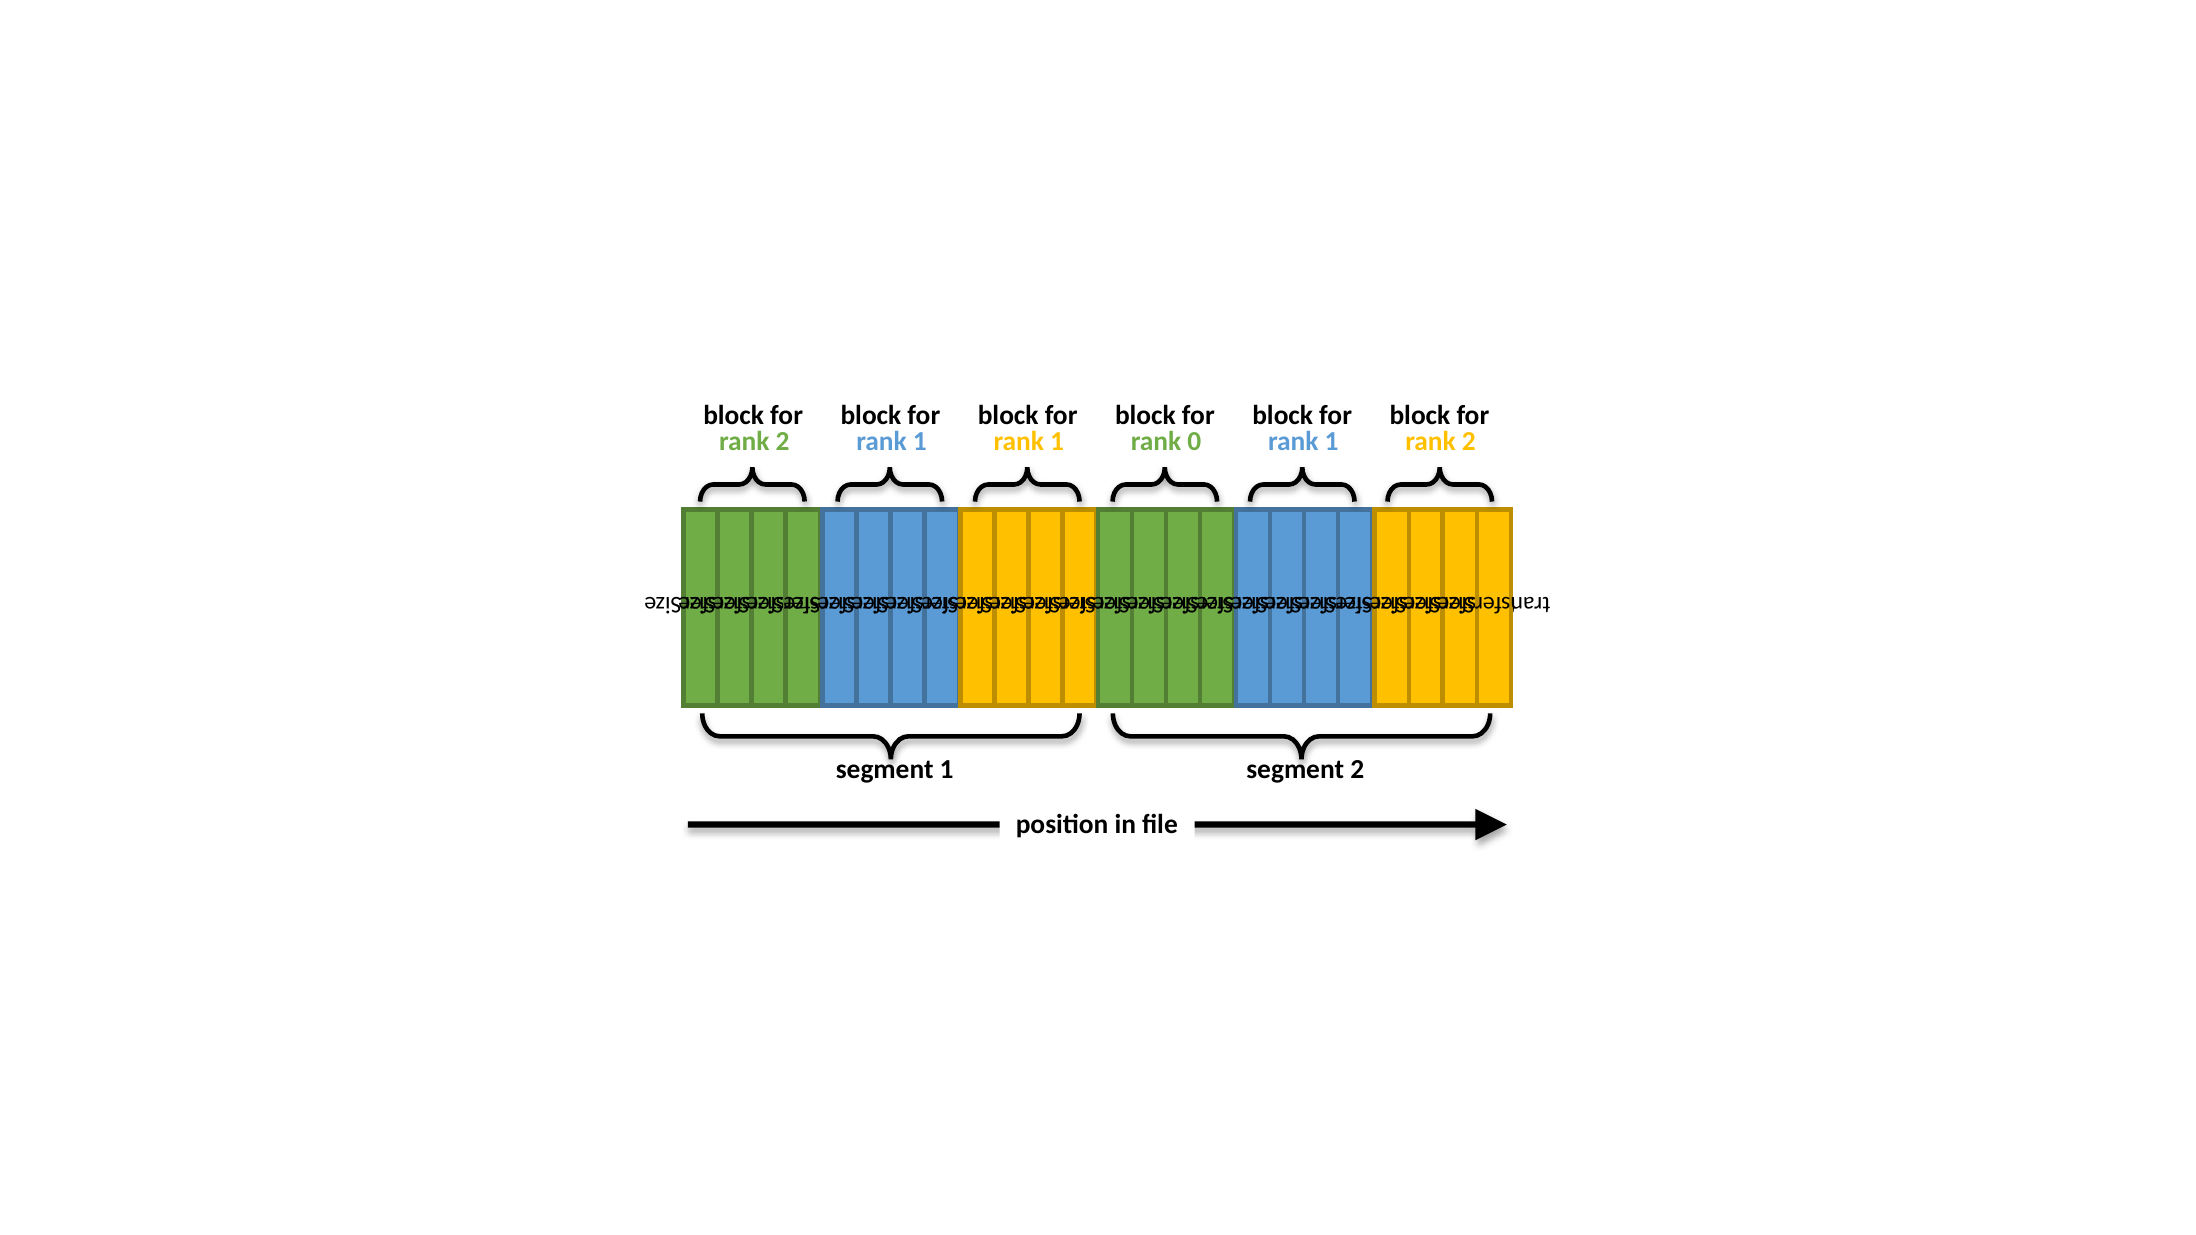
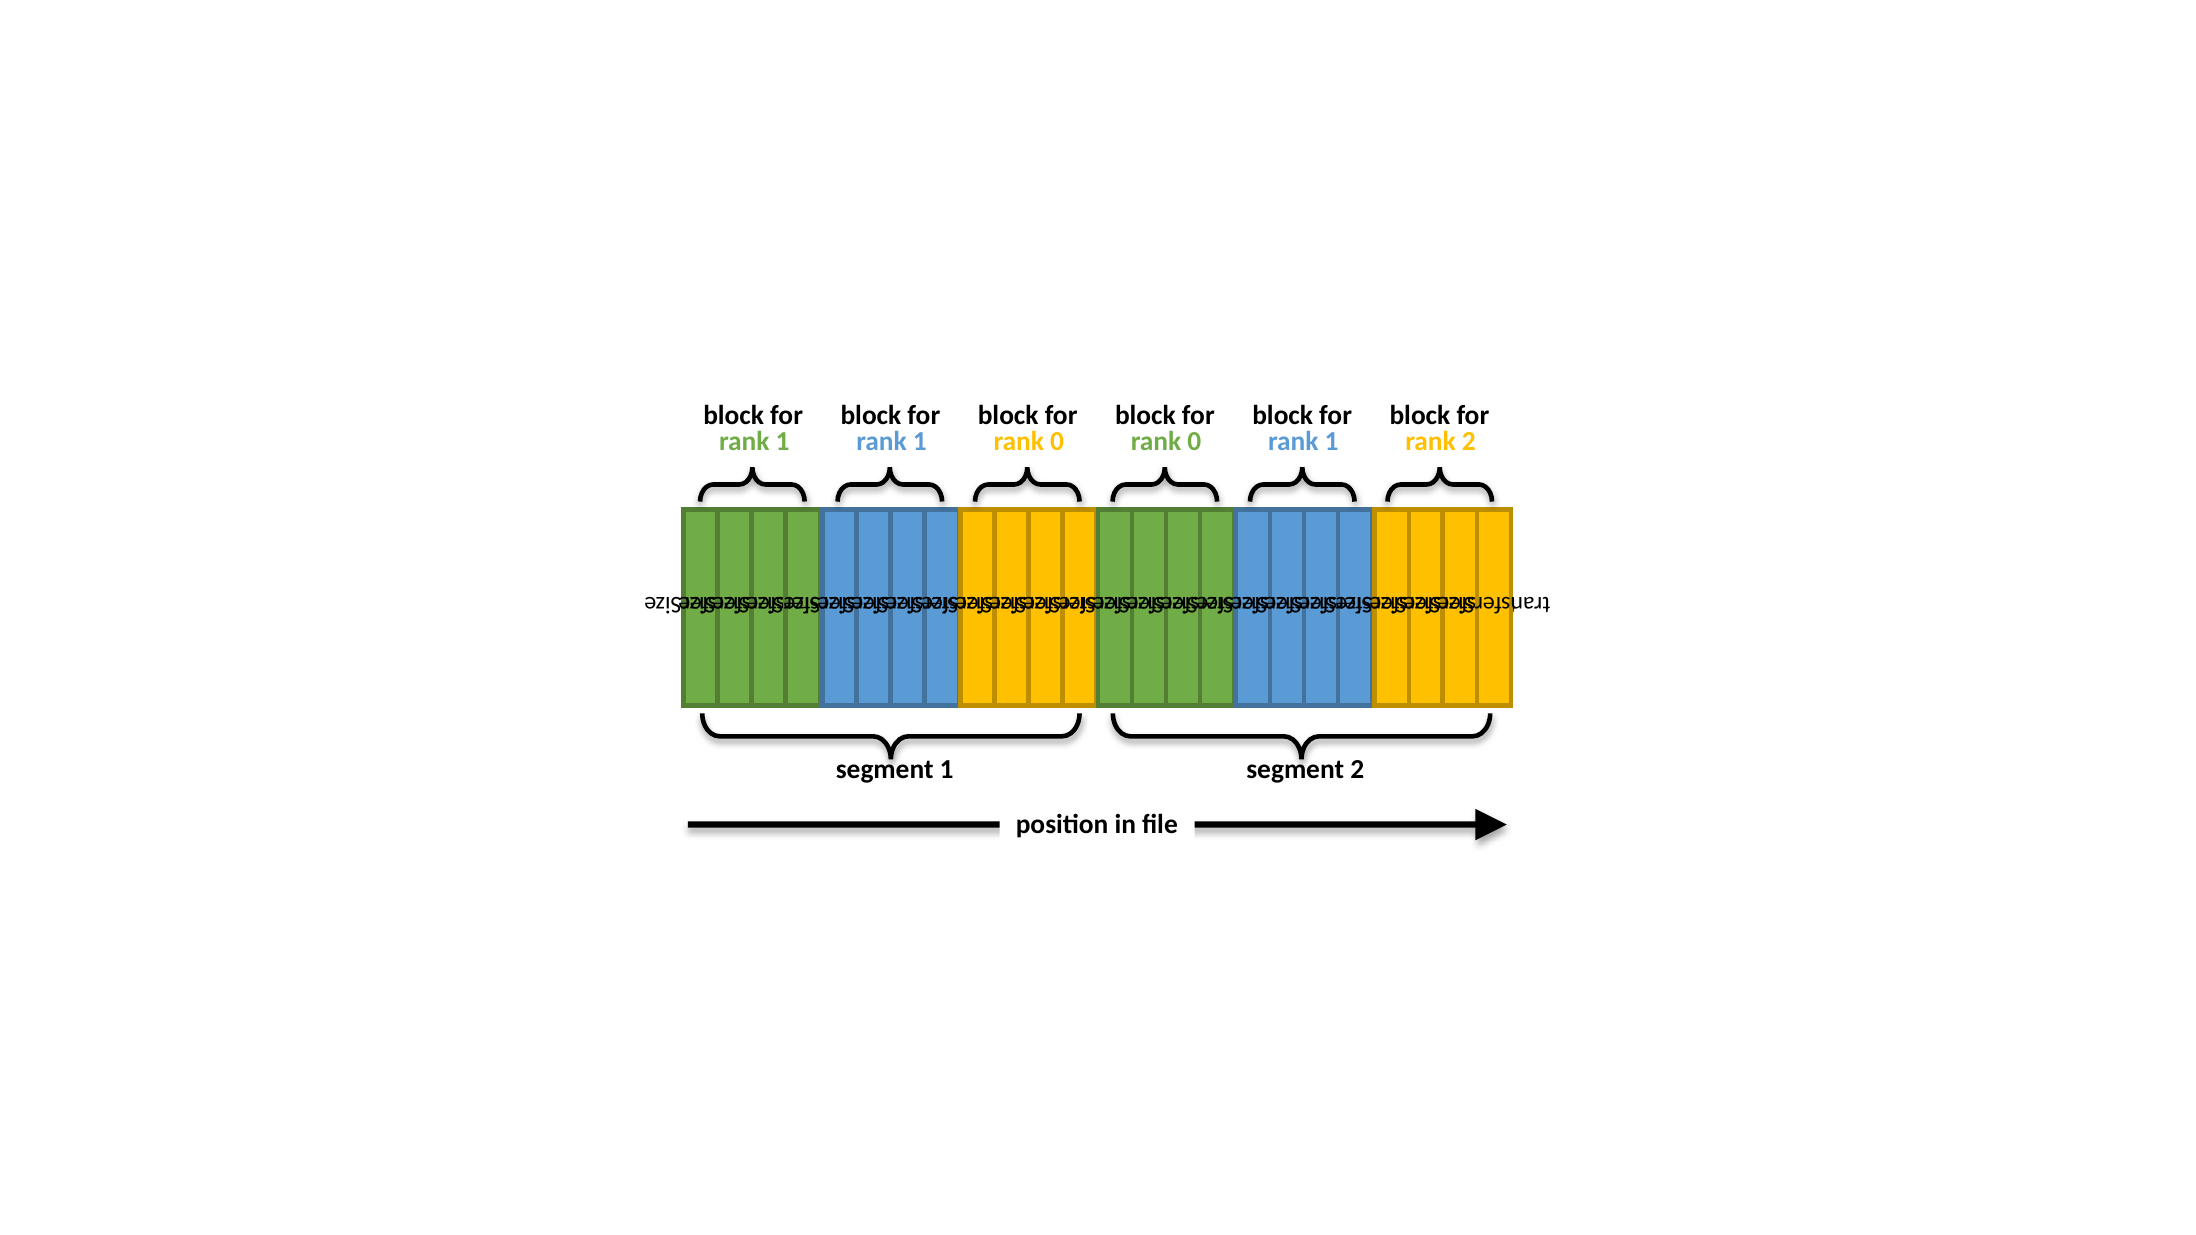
2 at (783, 442): 2 -> 1
1 rank 1: 1 -> 0
